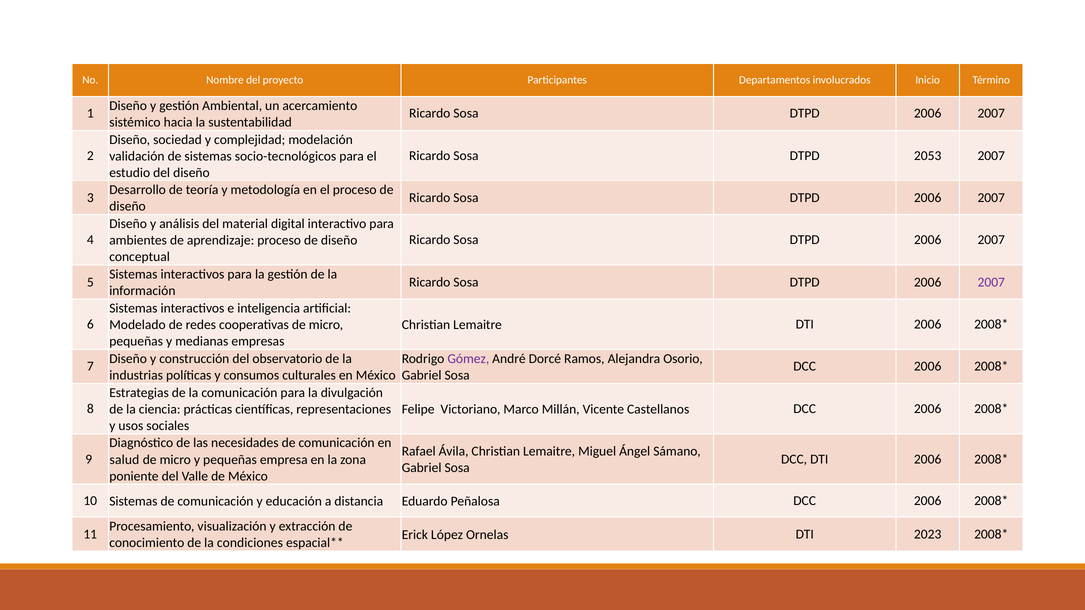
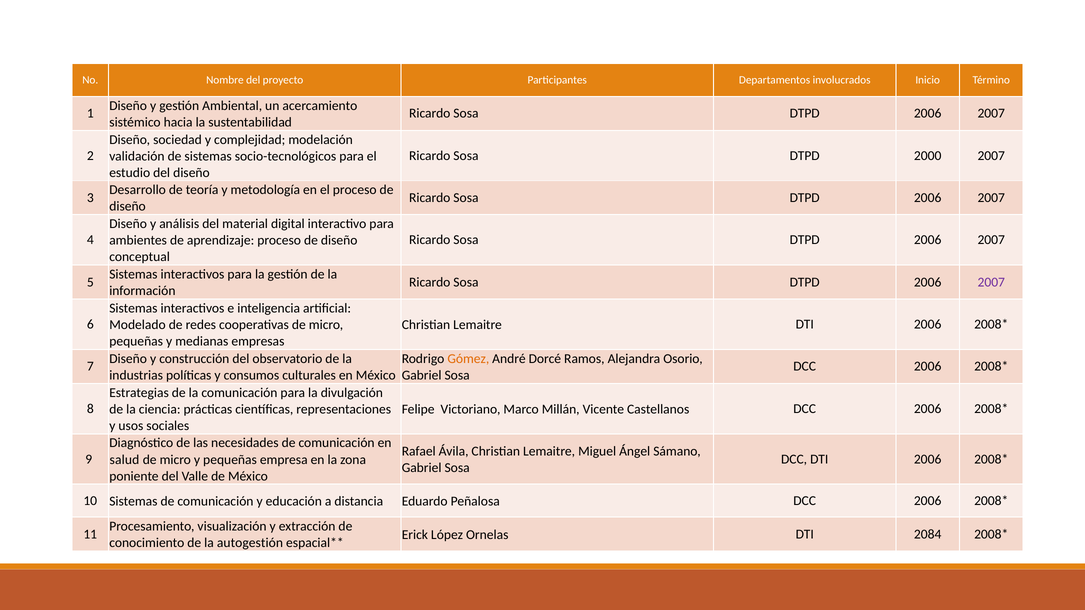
2053: 2053 -> 2000
Gómez colour: purple -> orange
2023: 2023 -> 2084
condiciones: condiciones -> autogestión
